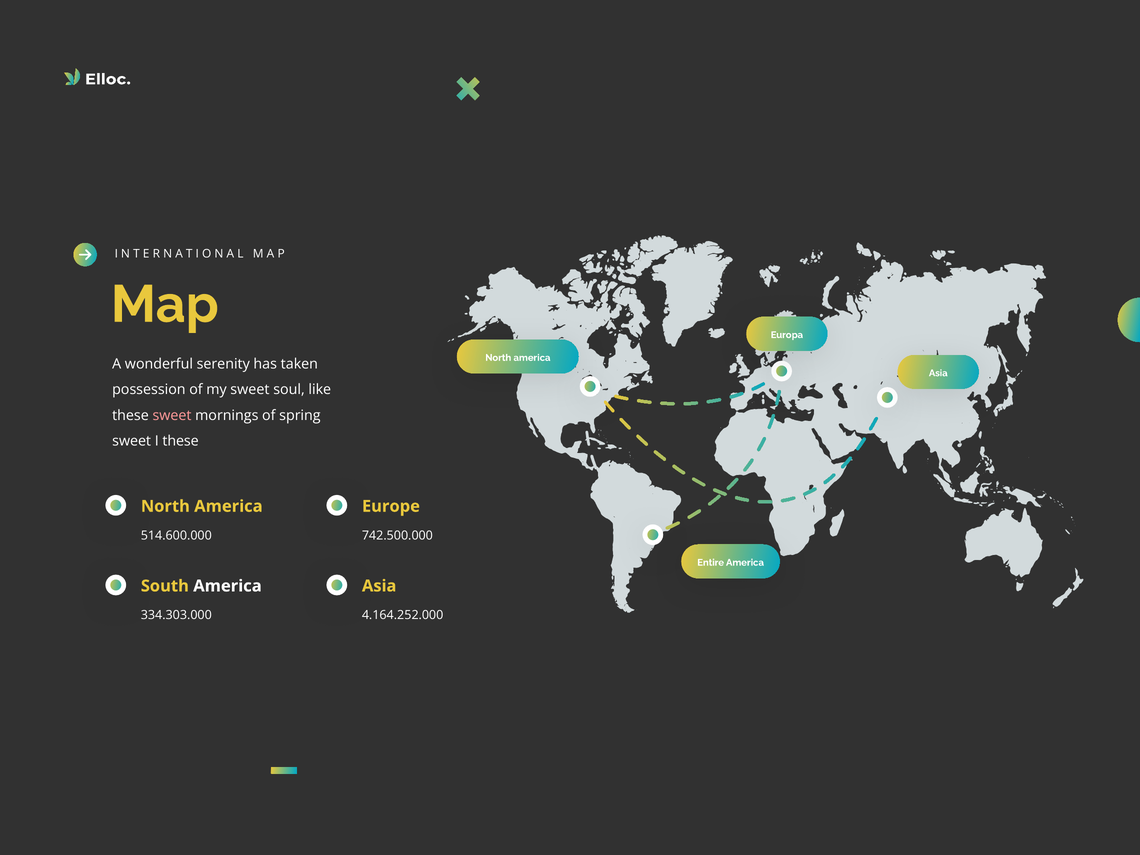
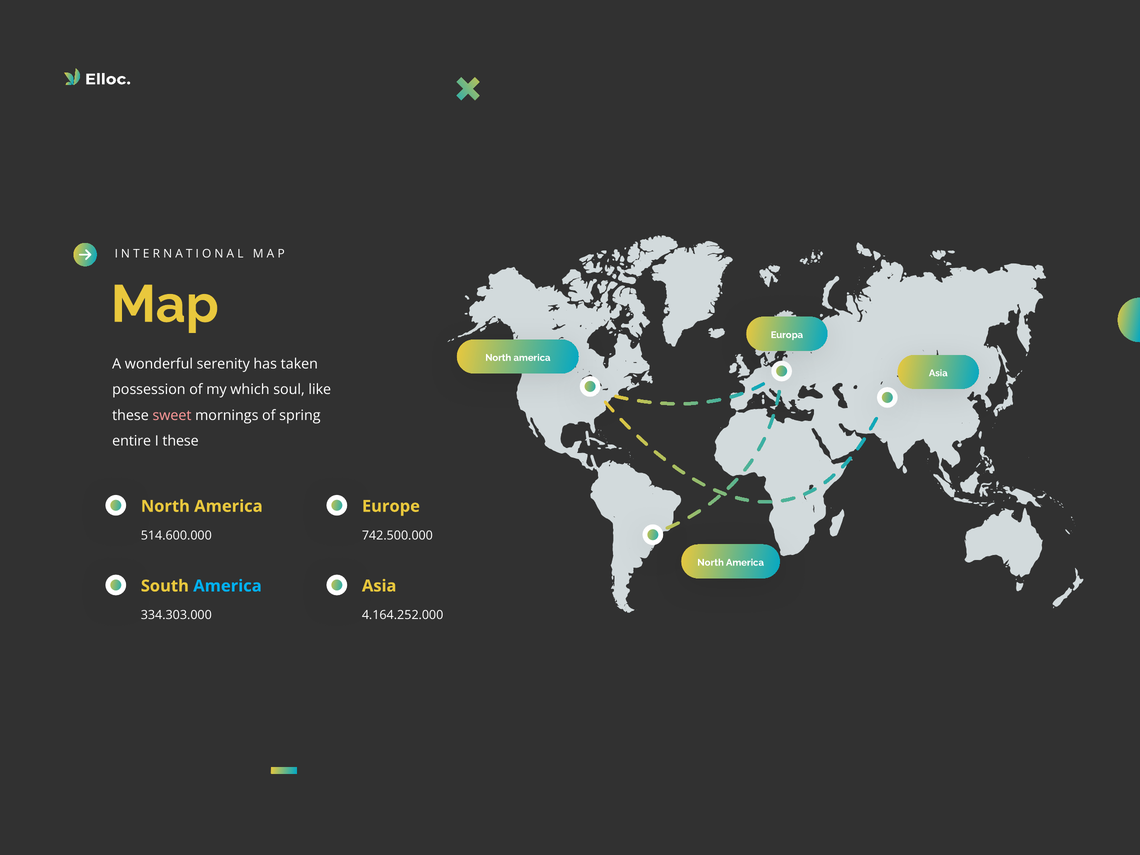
my sweet: sweet -> which
sweet at (132, 441): sweet -> entire
Entire at (711, 563): Entire -> North
America at (227, 586) colour: white -> light blue
